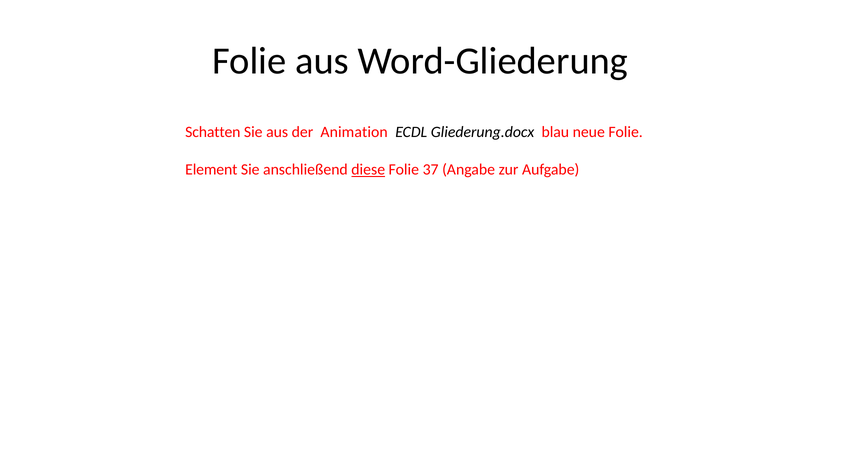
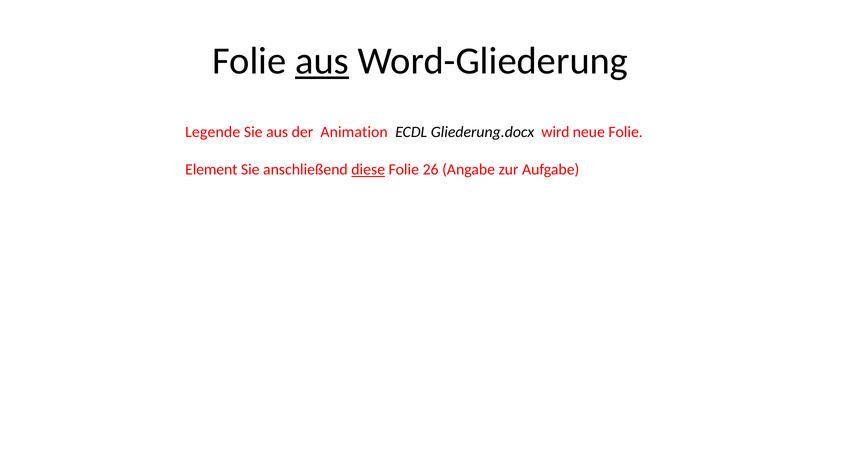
aus at (322, 61) underline: none -> present
Schatten: Schatten -> Legende
blau: blau -> wird
37: 37 -> 26
